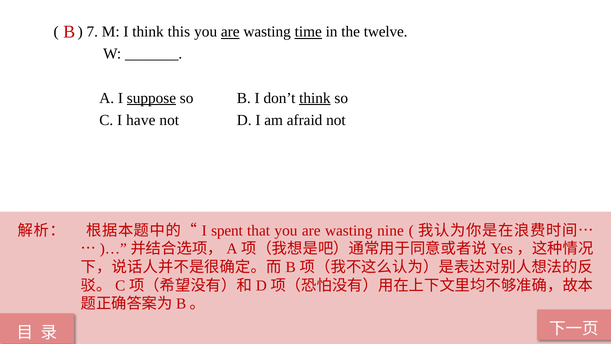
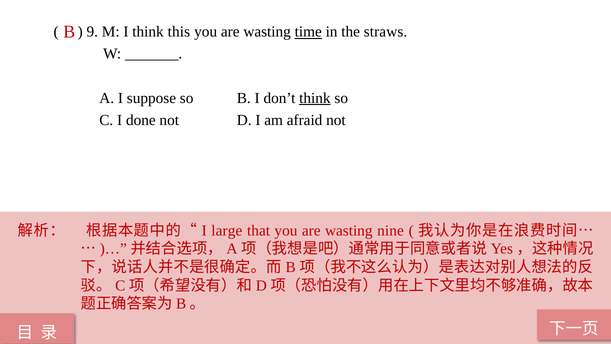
7: 7 -> 9
are at (230, 32) underline: present -> none
twelve: twelve -> straws
suppose underline: present -> none
have: have -> done
spent: spent -> large
